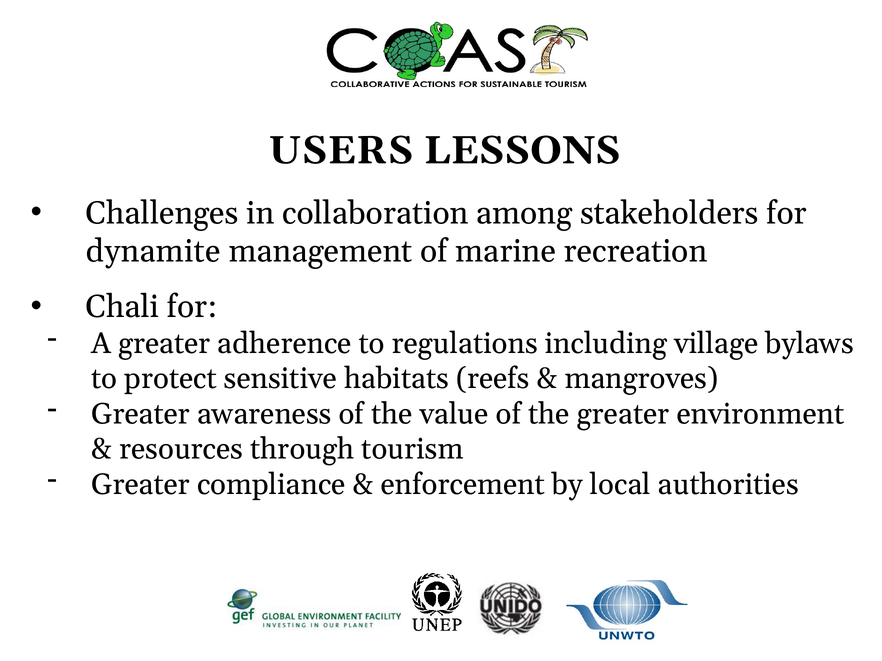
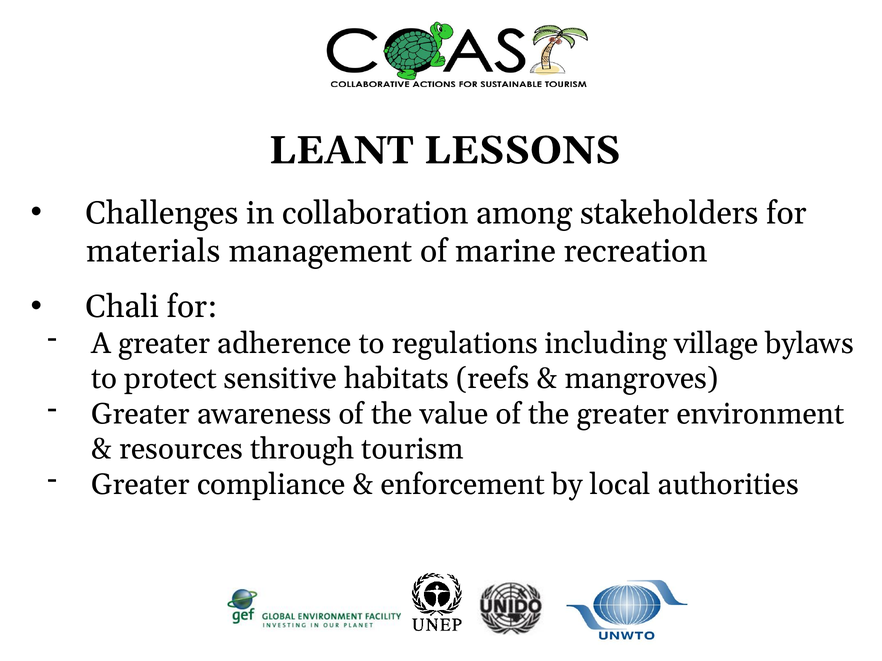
USERS: USERS -> LEANT
dynamite: dynamite -> materials
